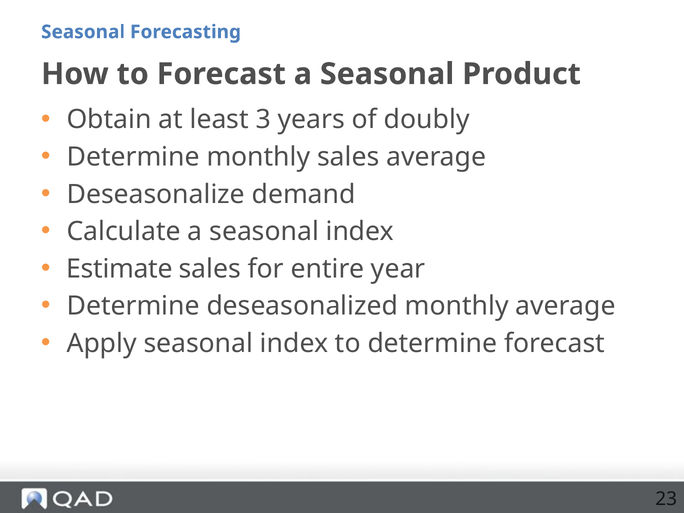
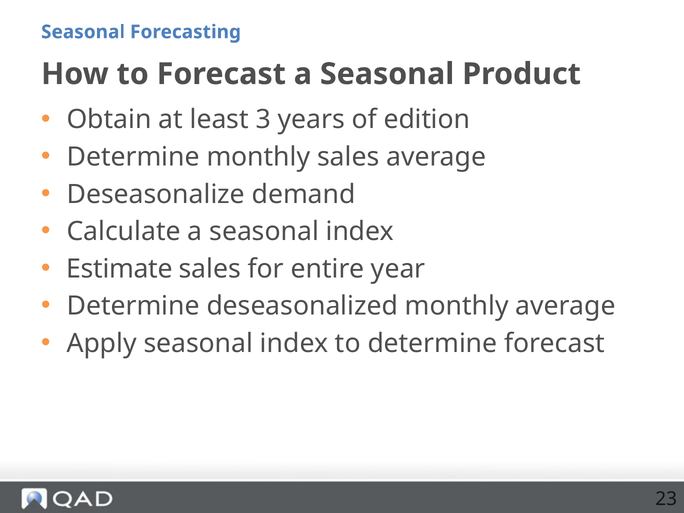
doubly: doubly -> edition
